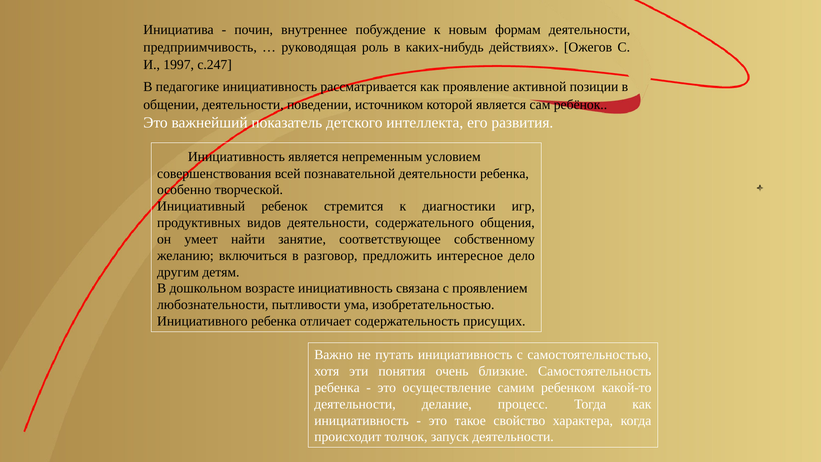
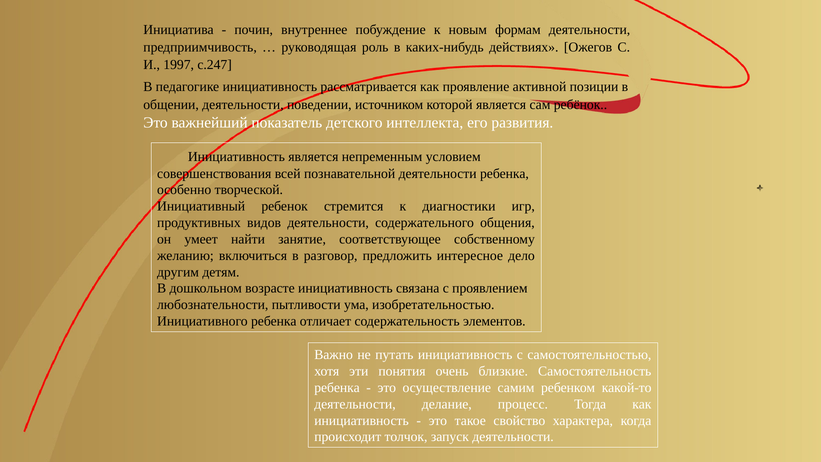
присущих: присущих -> элементов
